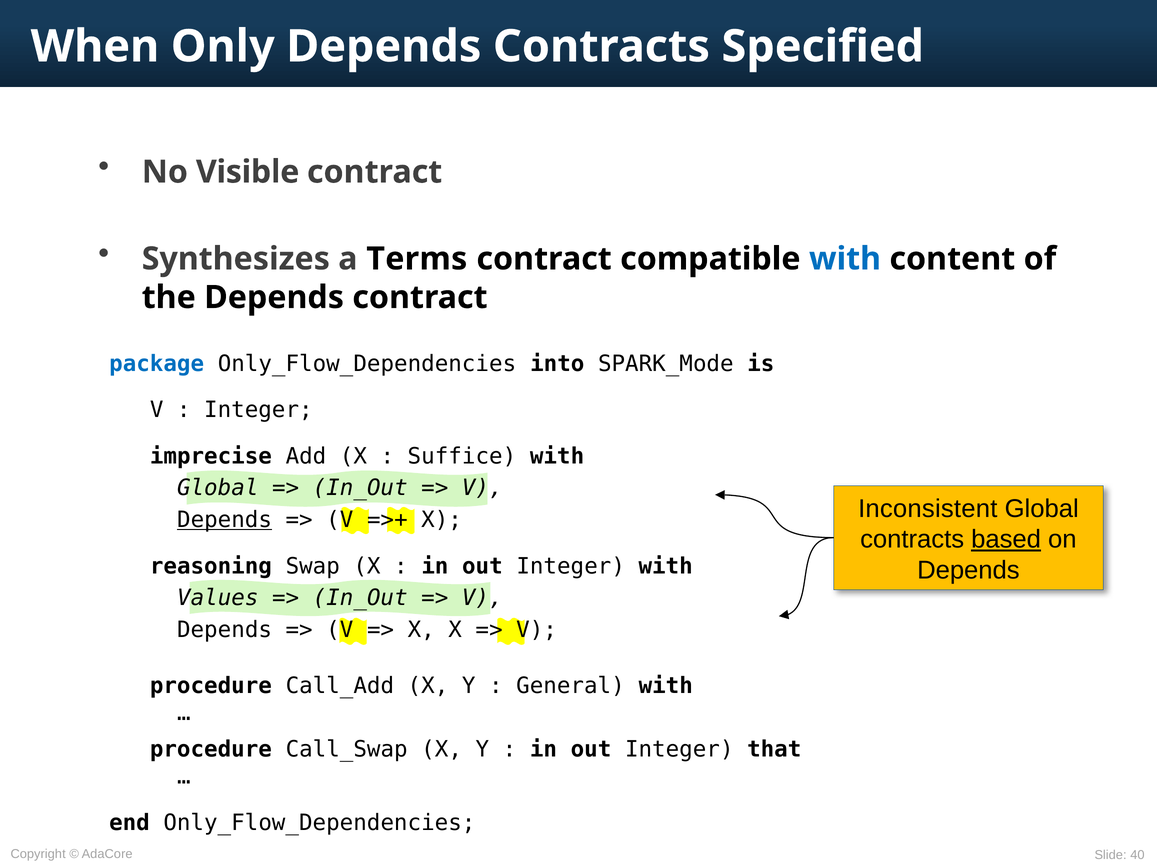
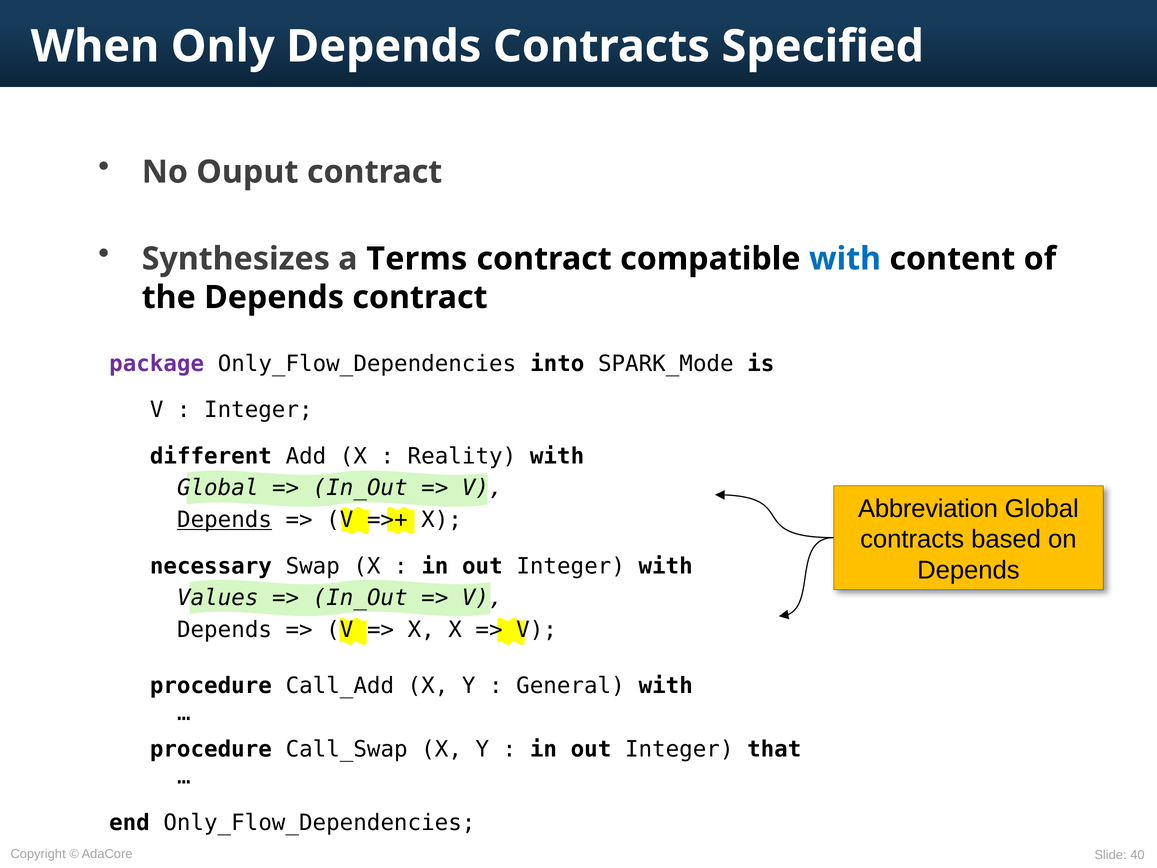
Visible: Visible -> Ouput
package colour: blue -> purple
imprecise: imprecise -> different
Suffice: Suffice -> Reality
Inconsistent: Inconsistent -> Abbreviation
based underline: present -> none
reasoning: reasoning -> necessary
